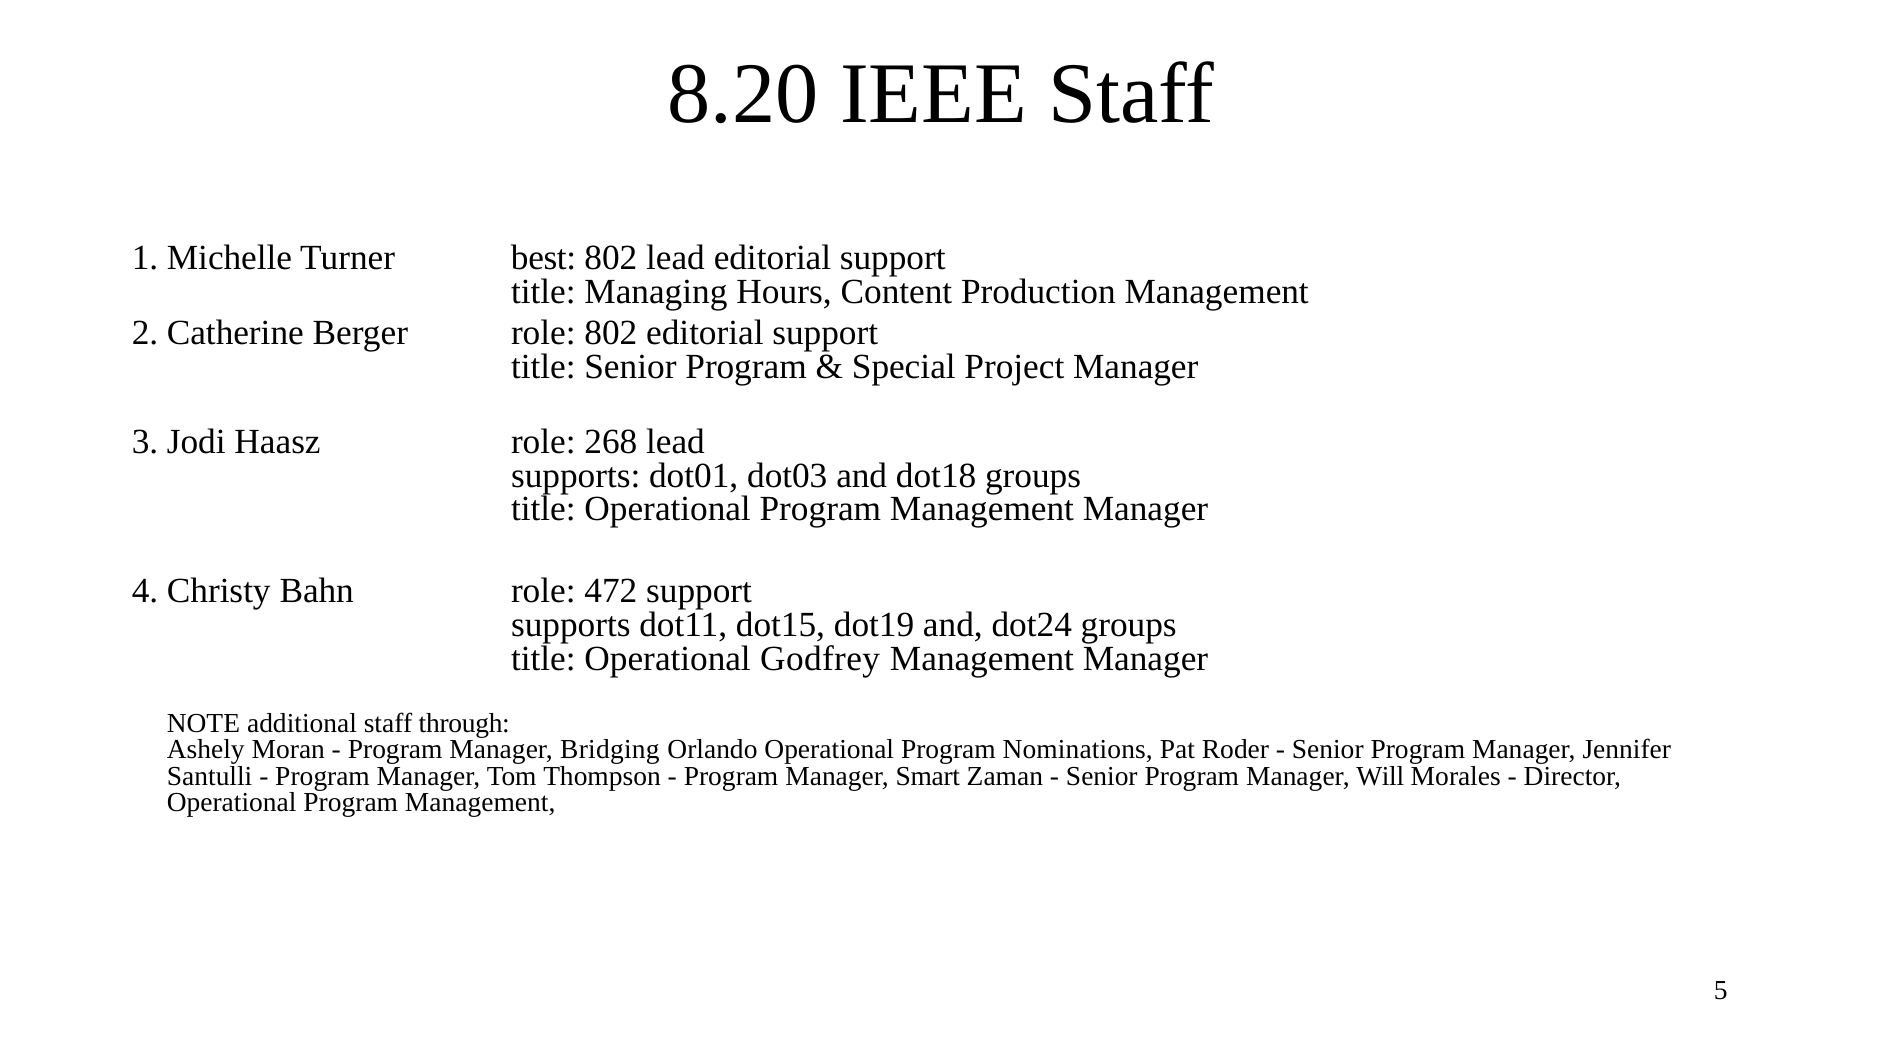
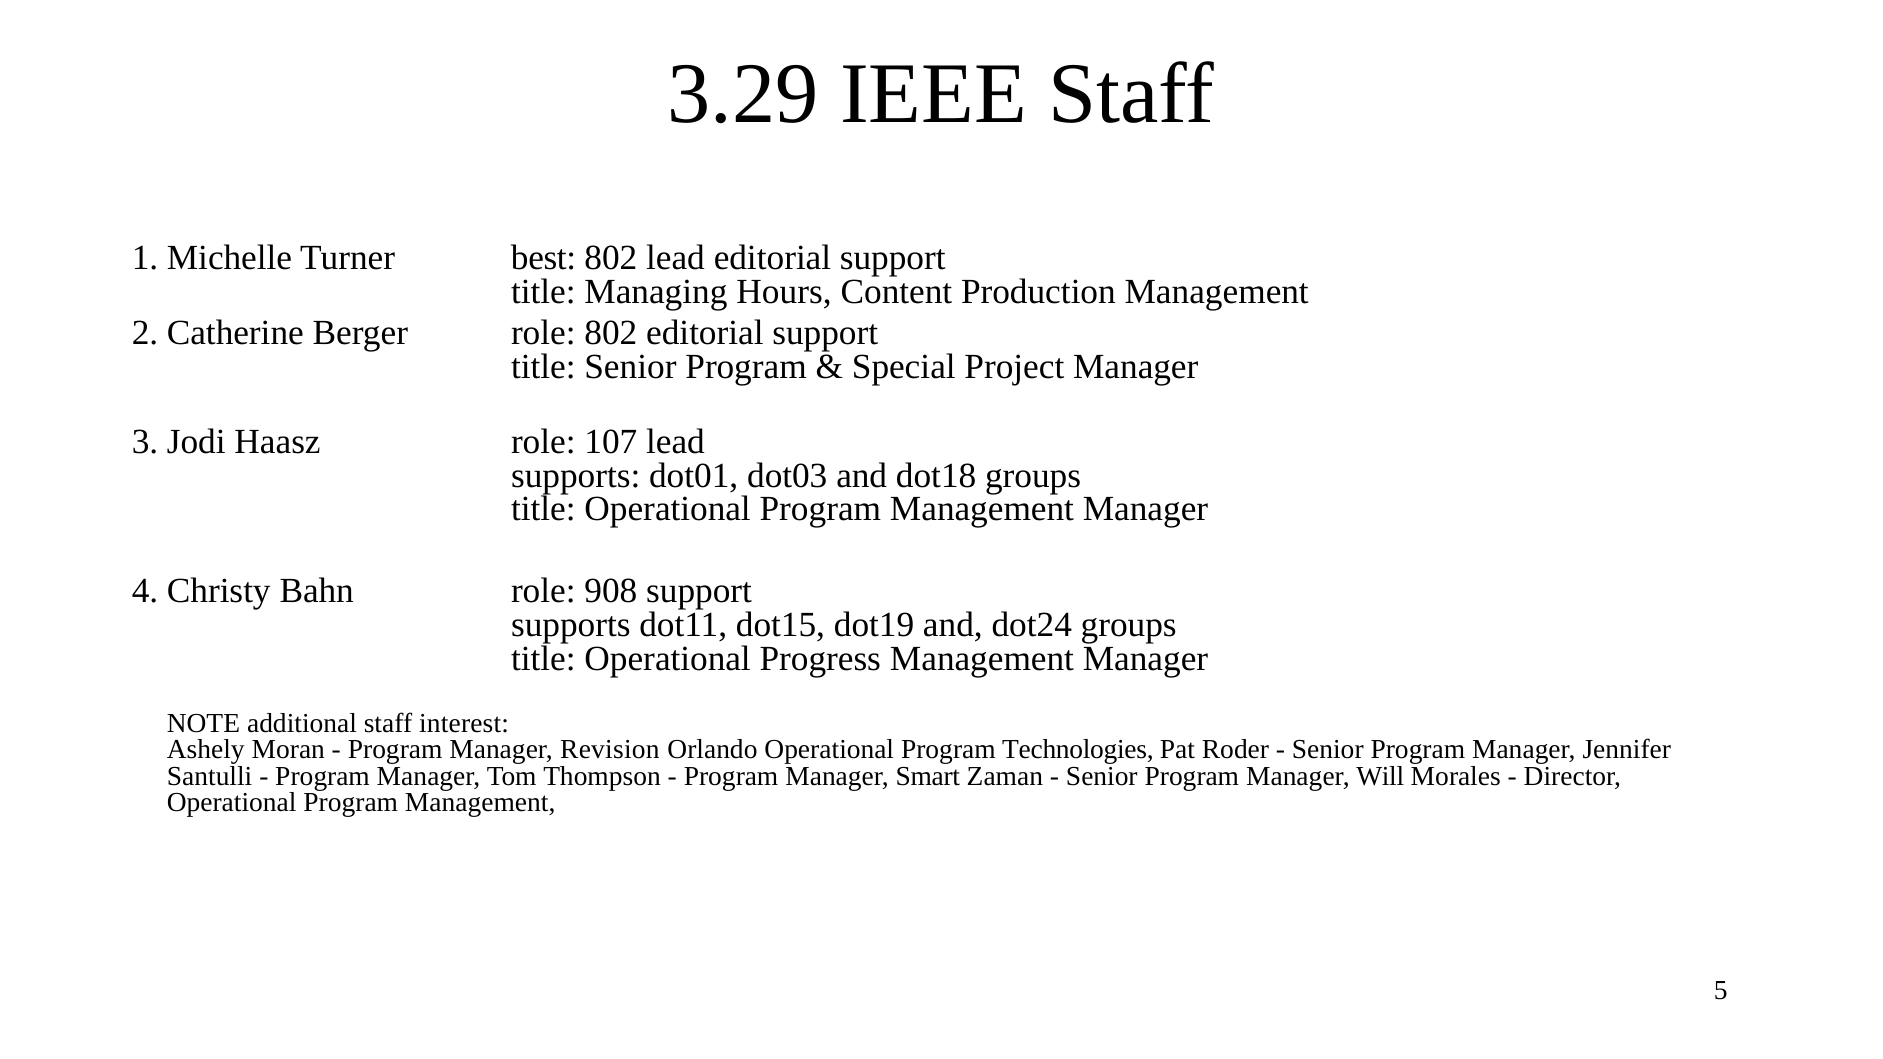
8.20: 8.20 -> 3.29
268: 268 -> 107
472: 472 -> 908
Godfrey: Godfrey -> Progress
through: through -> interest
Bridging: Bridging -> Revision
Nominations: Nominations -> Technologies
